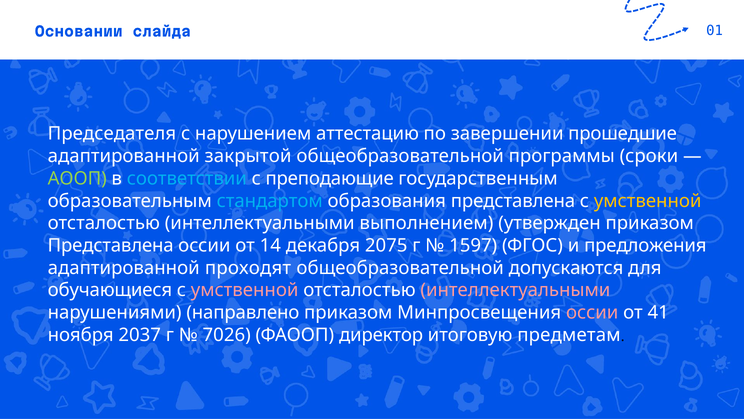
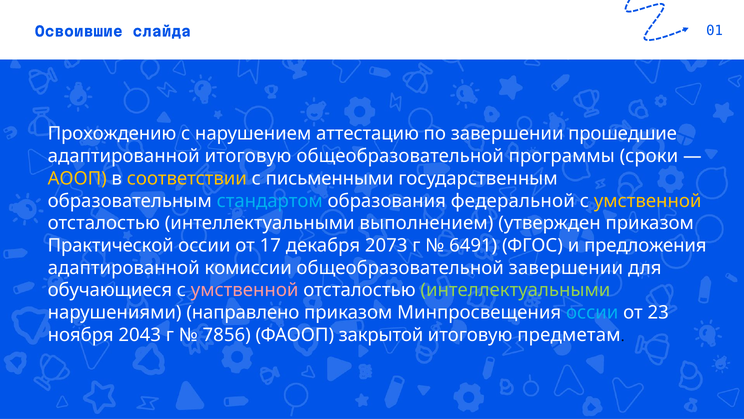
Основании: Основании -> Освоившие
Председателя: Председателя -> Прохождению
адаптированной закрытой: закрытой -> итоговую
АООП colour: light green -> yellow
соответствии colour: light blue -> yellow
преподающие: преподающие -> письменными
образования представлена: представлена -> федеральной
Представлена at (111, 245): Представлена -> Практической
14: 14 -> 17
2075: 2075 -> 2073
1597: 1597 -> 6491
проходят: проходят -> комиссии
общеобразовательной допускаются: допускаются -> завершении
интеллектуальными at (515, 290) colour: pink -> light green
оссии at (592, 312) colour: pink -> light blue
41: 41 -> 23
2037: 2037 -> 2043
7026: 7026 -> 7856
директор: директор -> закрытой
